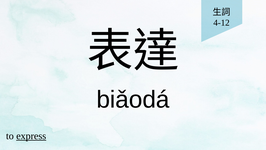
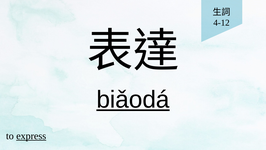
biǎodá underline: none -> present
